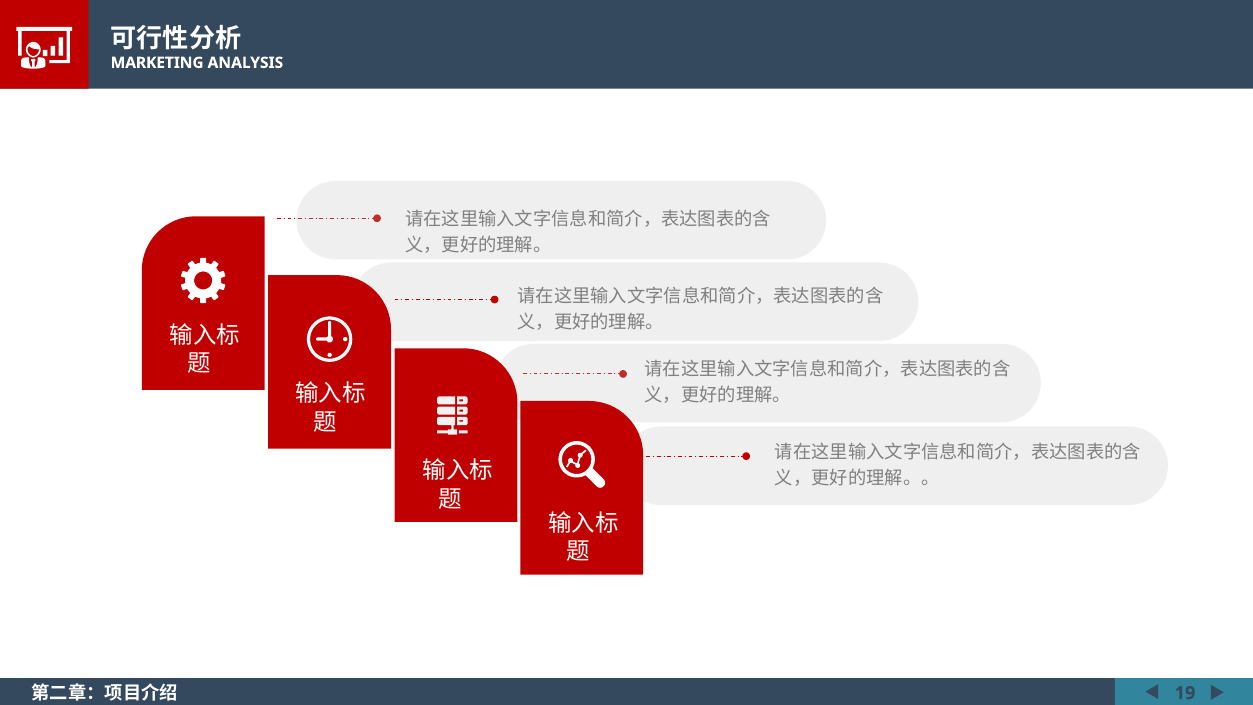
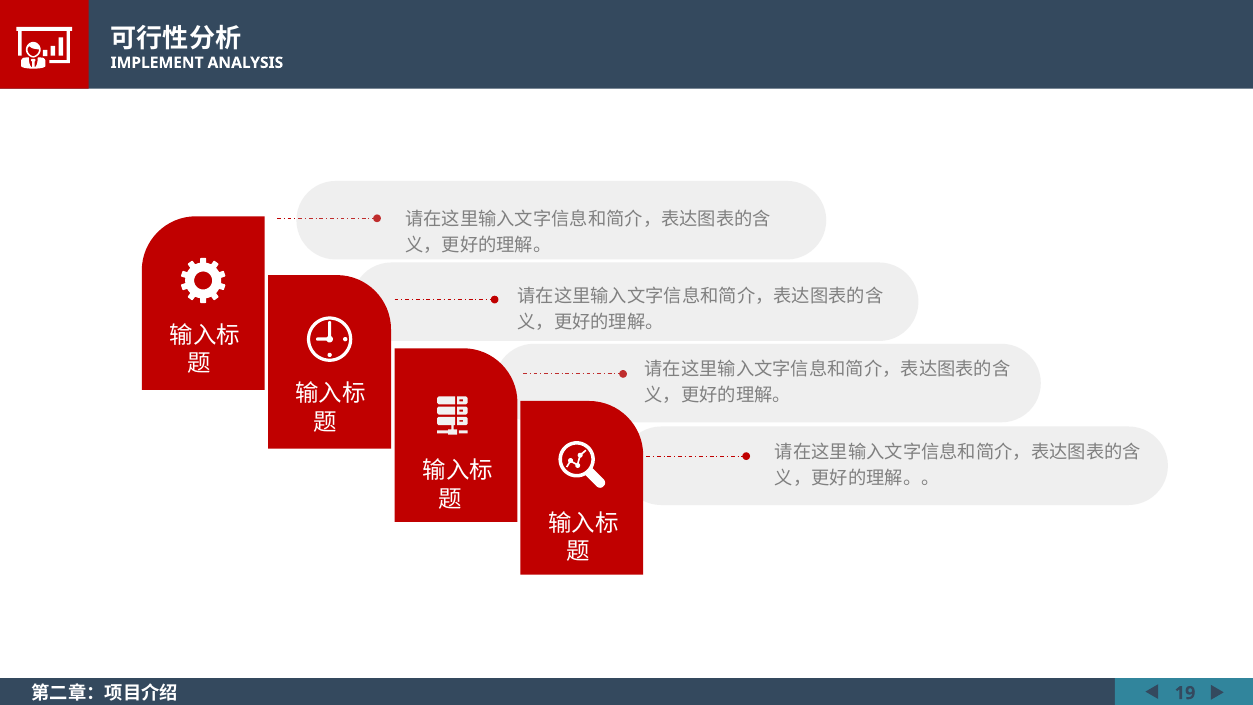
MARKETING: MARKETING -> IMPLEMENT
